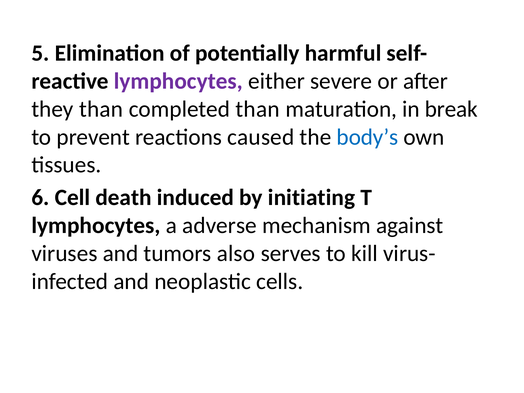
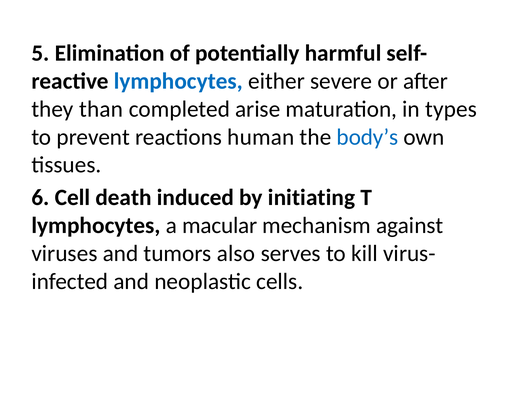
lymphocytes at (178, 81) colour: purple -> blue
completed than: than -> arise
break: break -> types
caused: caused -> human
adverse: adverse -> macular
